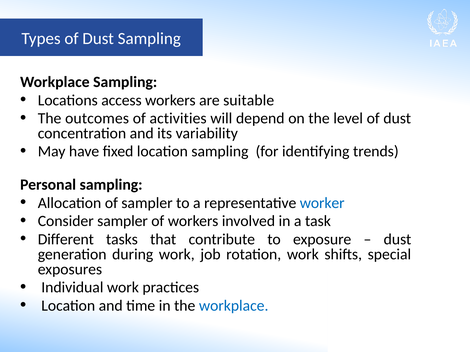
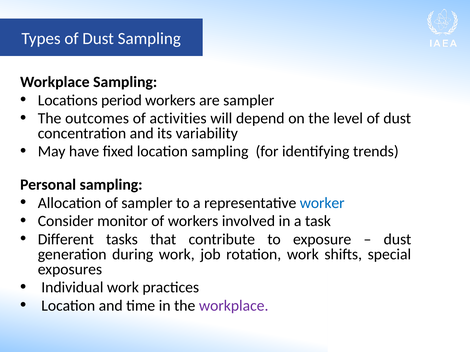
access: access -> period
are suitable: suitable -> sampler
Consider sampler: sampler -> monitor
workplace at (234, 306) colour: blue -> purple
